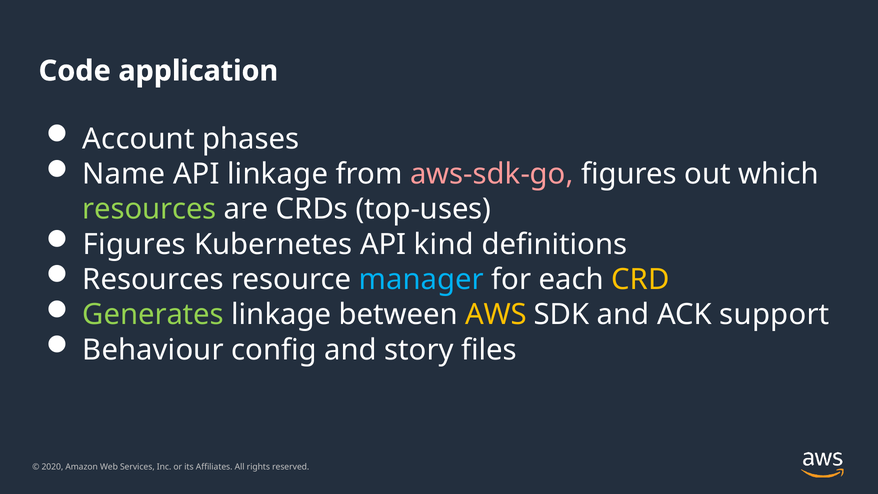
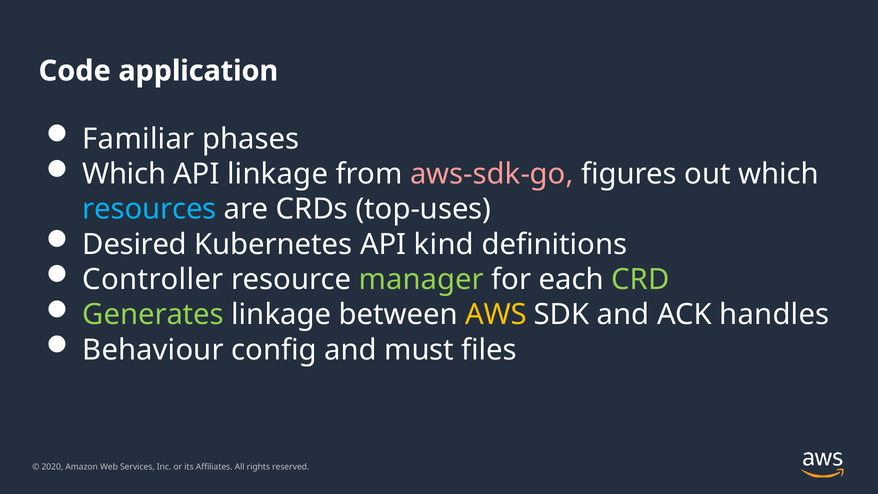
Account: Account -> Familiar
Name at (124, 174): Name -> Which
resources at (149, 209) colour: light green -> light blue
Figures at (134, 244): Figures -> Desired
Resources at (153, 280): Resources -> Controller
manager colour: light blue -> light green
CRD colour: yellow -> light green
support: support -> handles
story: story -> must
